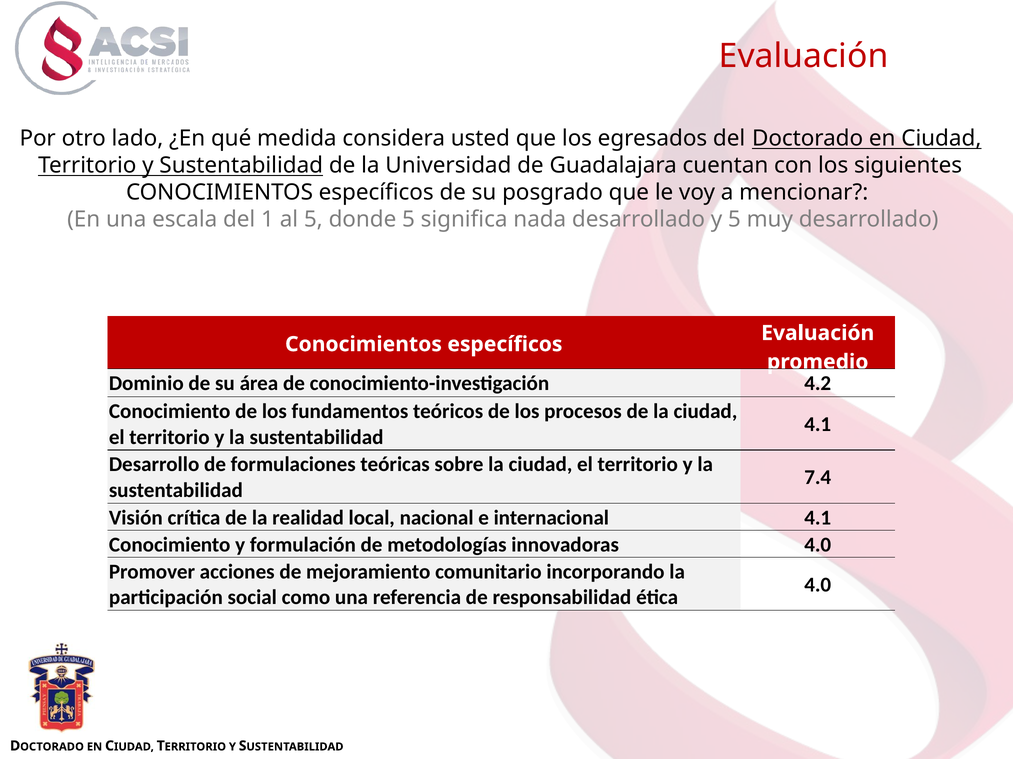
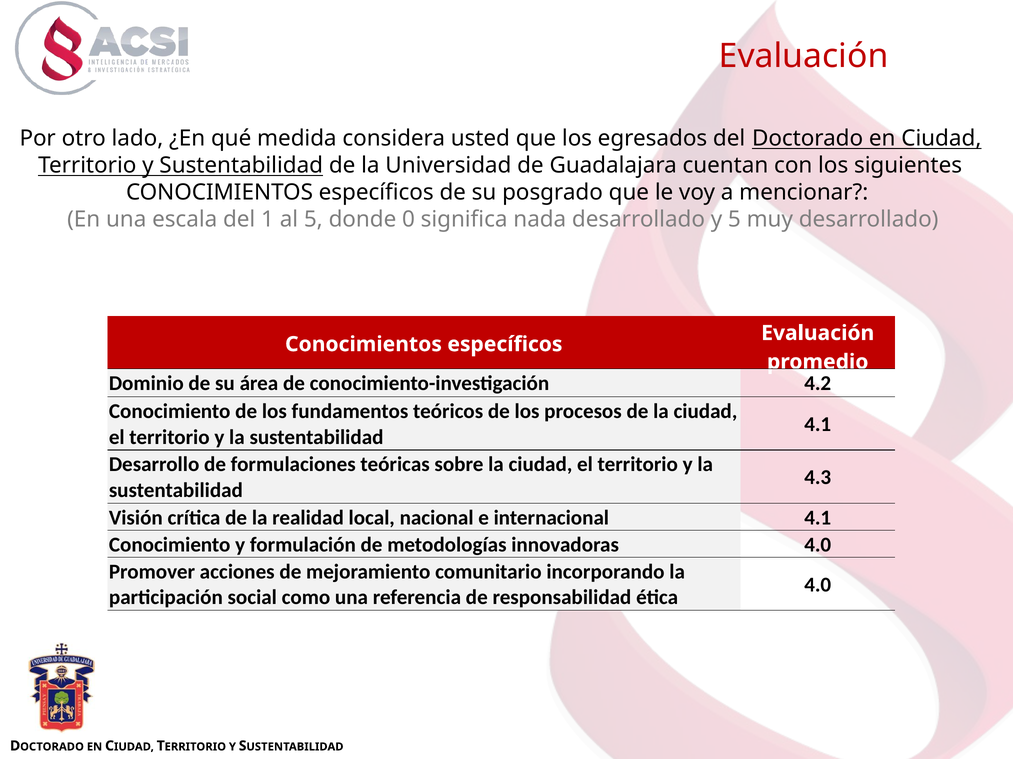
donde 5: 5 -> 0
7.4: 7.4 -> 4.3
